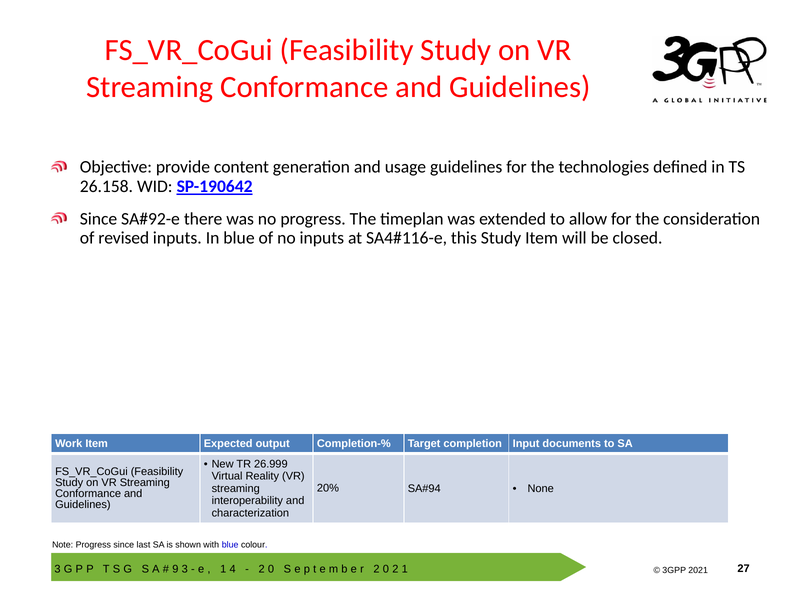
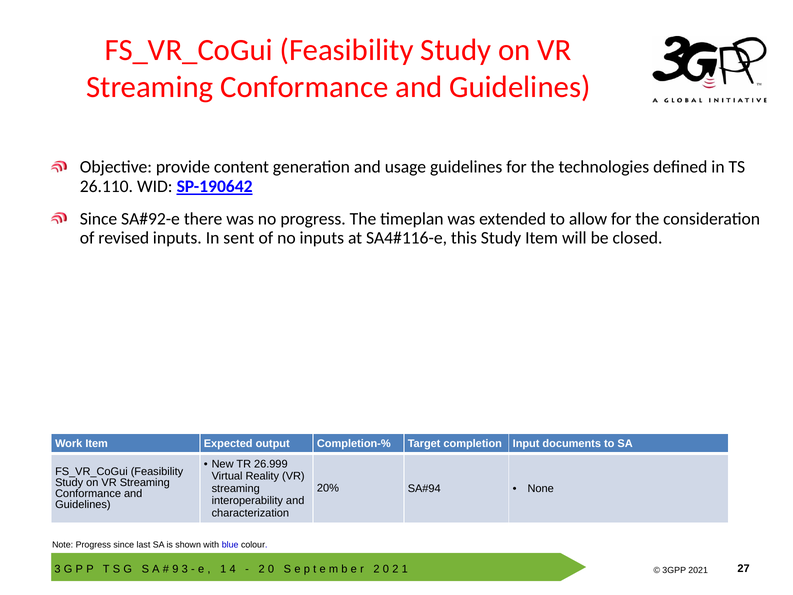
26.158: 26.158 -> 26.110
In blue: blue -> sent
